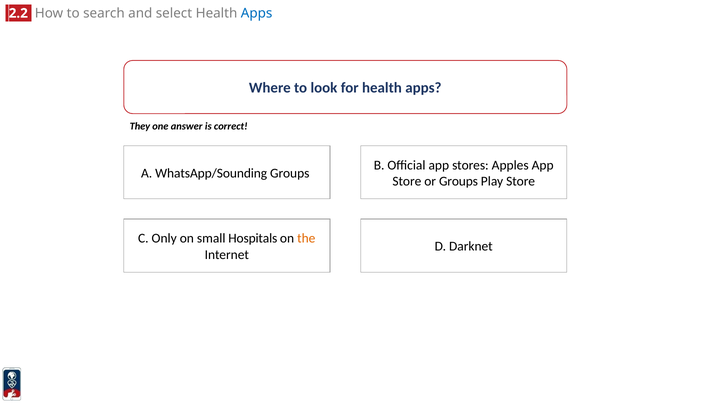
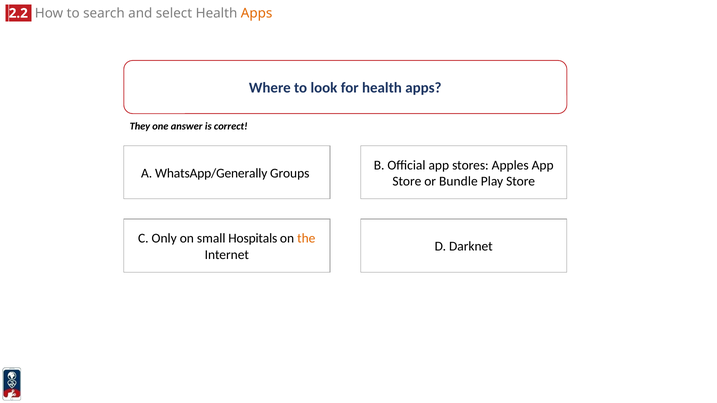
Apps at (257, 13) colour: blue -> orange
WhatsApp/Sounding: WhatsApp/Sounding -> WhatsApp/Generally
or Groups: Groups -> Bundle
